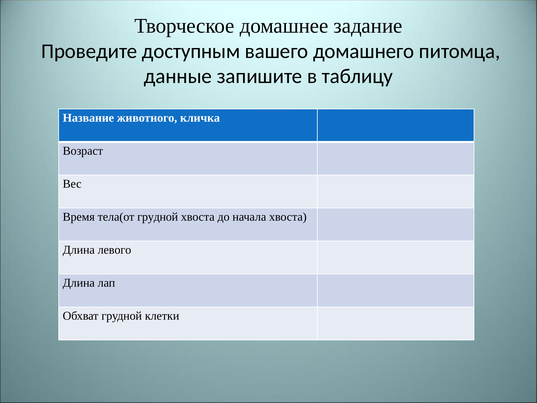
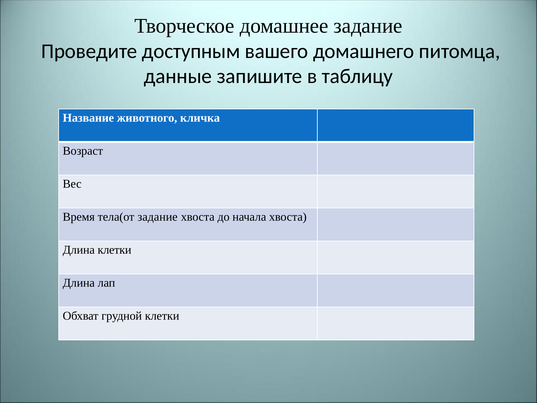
тела(от грудной: грудной -> задание
Длина левого: левого -> клетки
